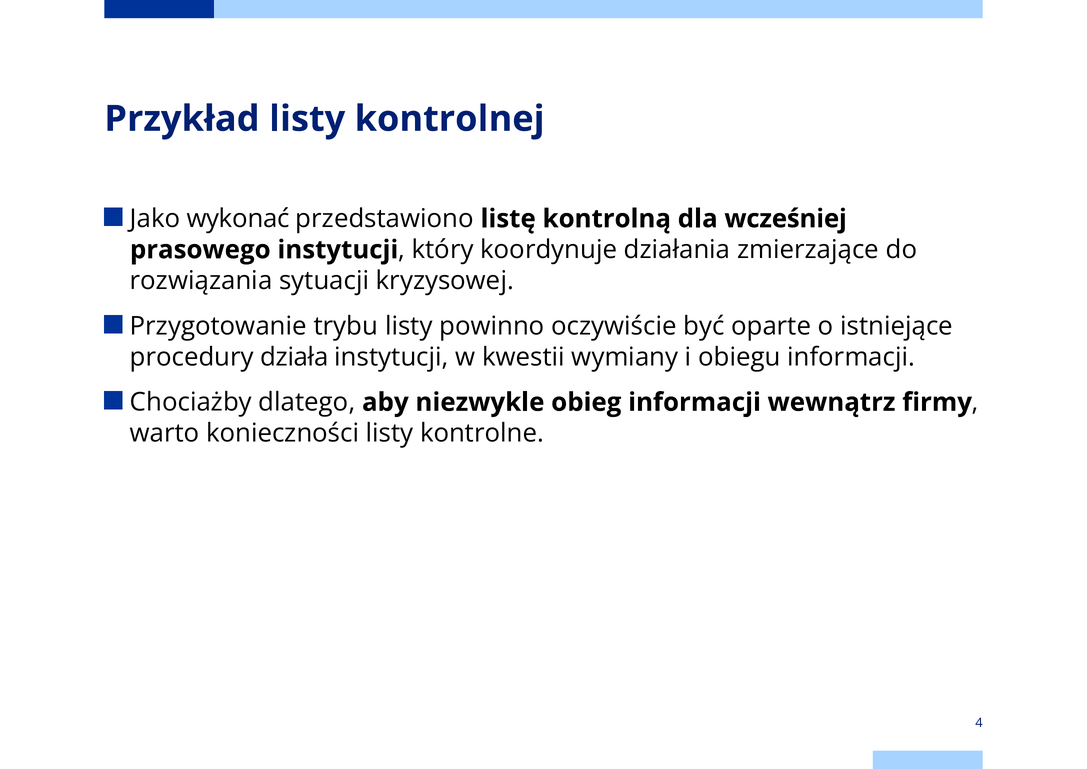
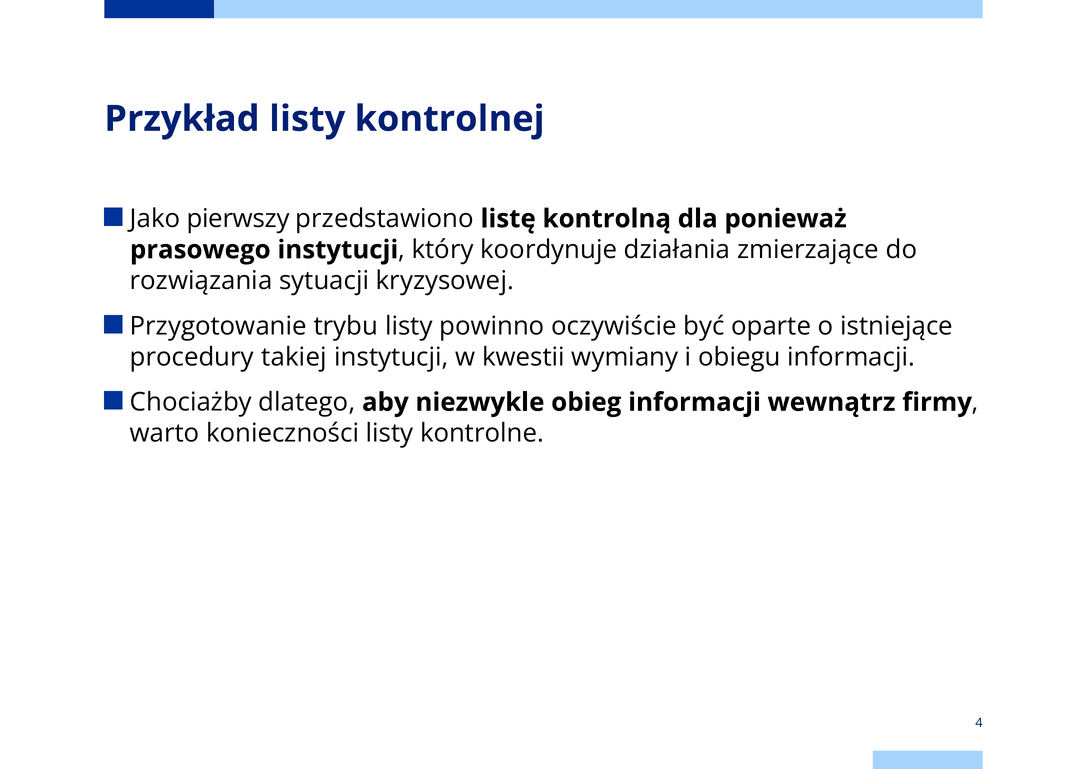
wykonać: wykonać -> pierwszy
wcześniej: wcześniej -> ponieważ
działa: działa -> takiej
